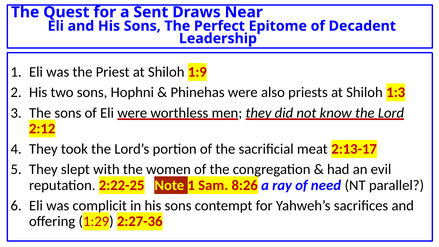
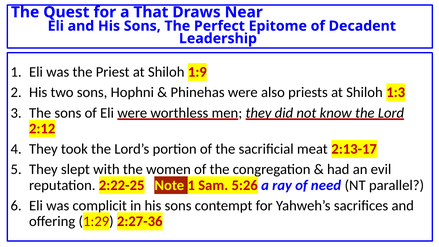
Sent: Sent -> That
8:26: 8:26 -> 5:26
